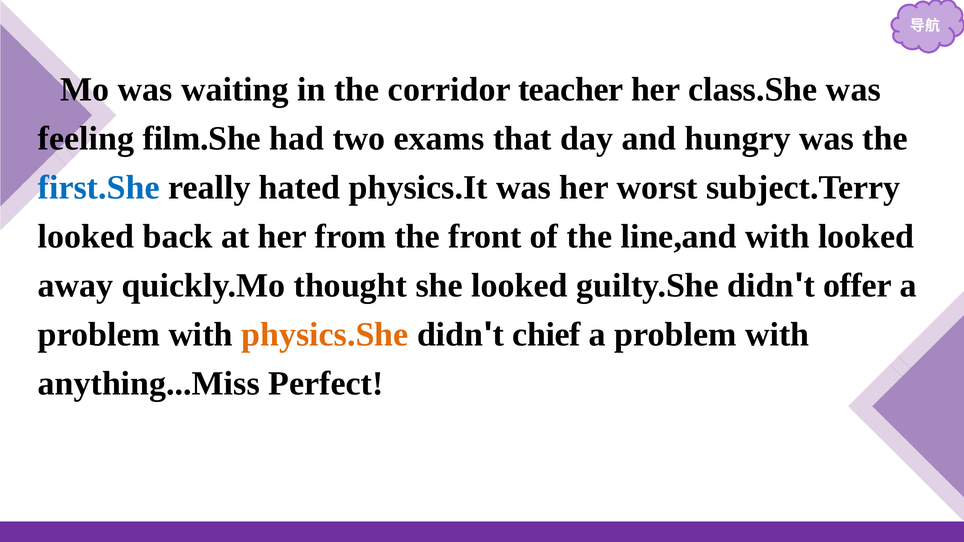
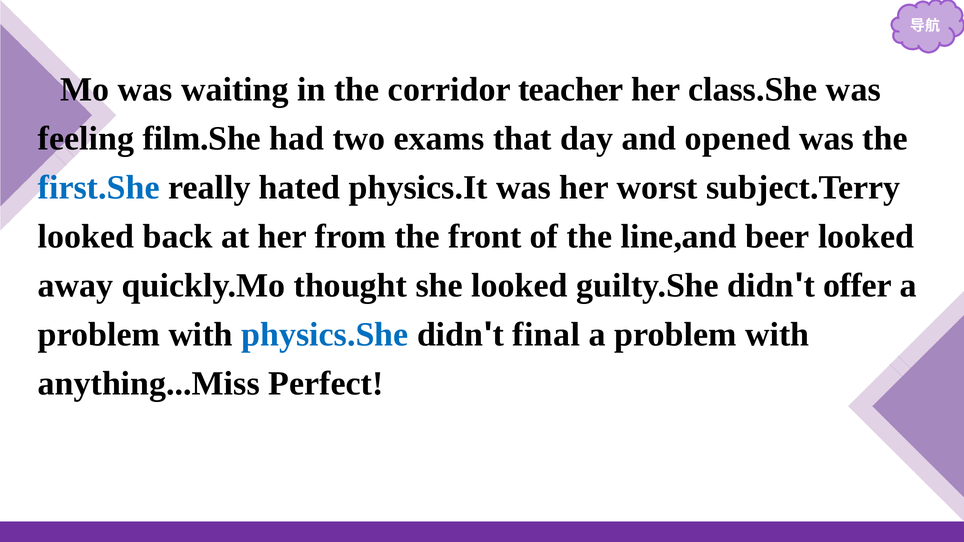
hungry: hungry -> opened
line,and with: with -> beer
physics.She colour: orange -> blue
chief: chief -> final
